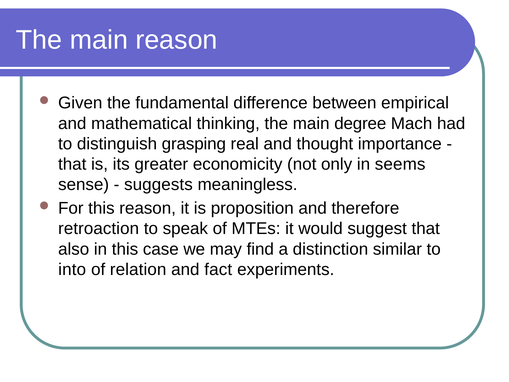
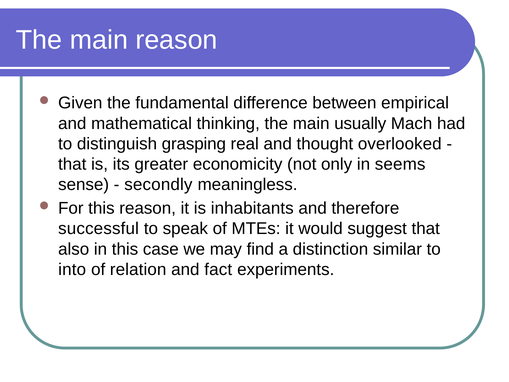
degree: degree -> usually
importance: importance -> overlooked
suggests: suggests -> secondly
proposition: proposition -> inhabitants
retroaction: retroaction -> successful
